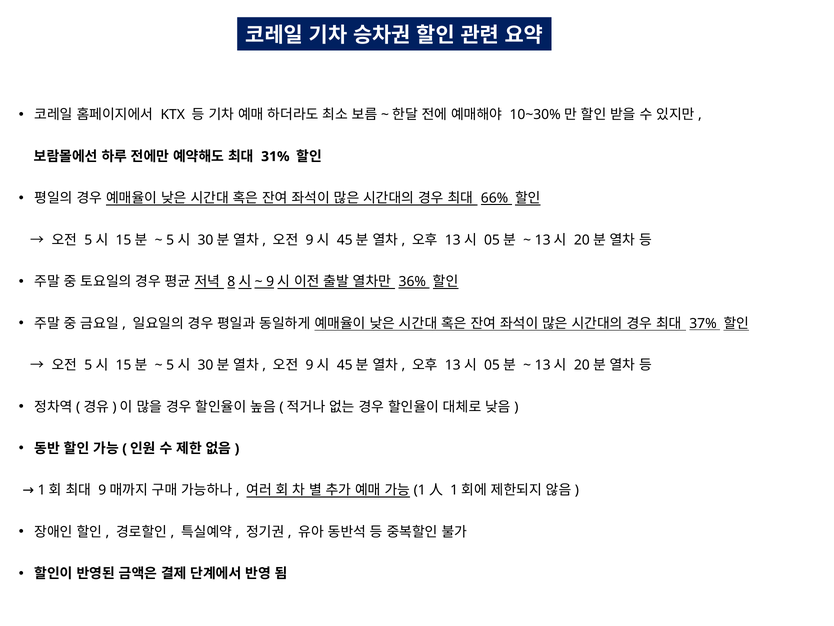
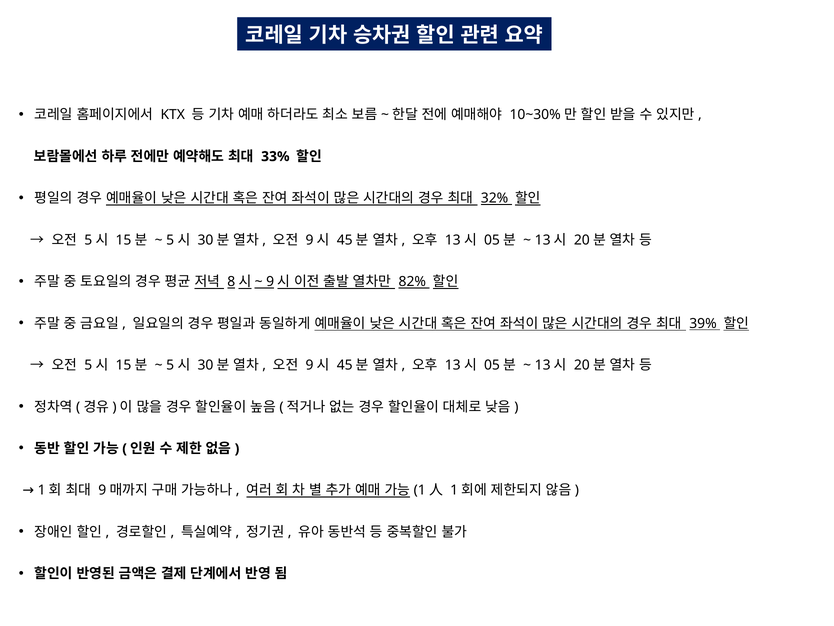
31%: 31% -> 33%
66%: 66% -> 32%
36%: 36% -> 82%
37%: 37% -> 39%
